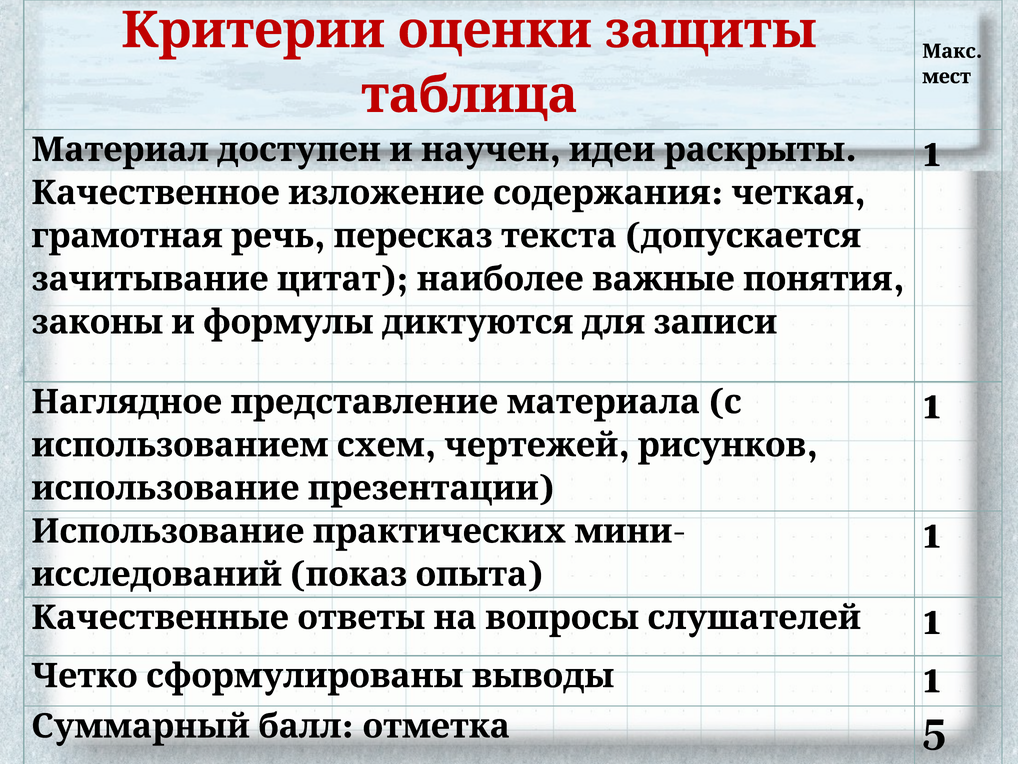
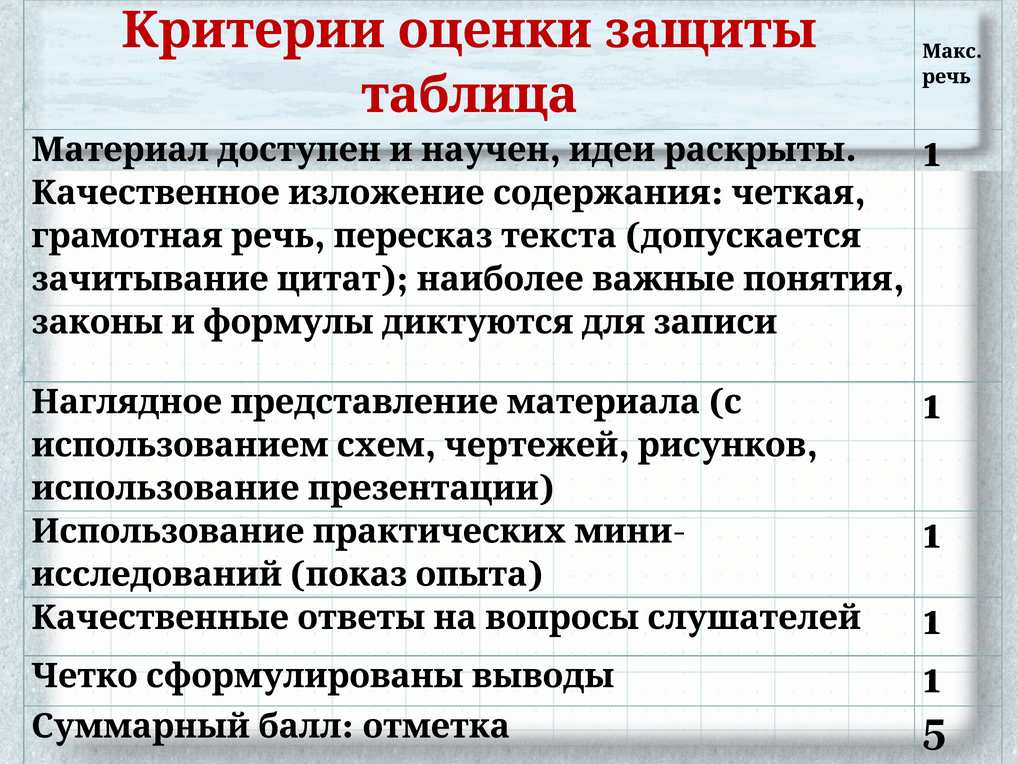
мест: мест -> речь
